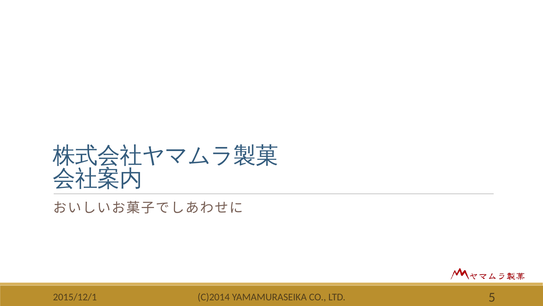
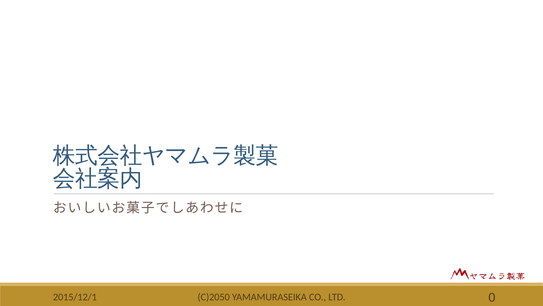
C)2014: C)2014 -> C)2050
5: 5 -> 0
